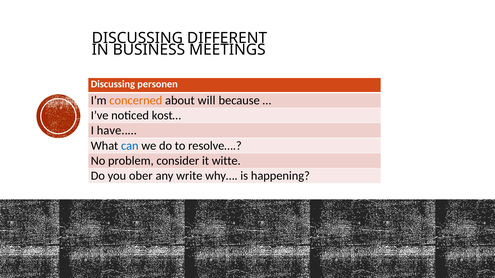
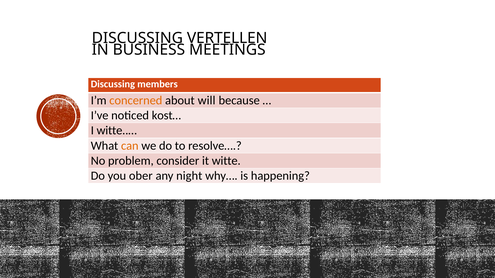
DIFFERENT: DIFFERENT -> VERTELLEN
personen: personen -> members
have..…: have..… -> witte..…
can colour: blue -> orange
write: write -> night
